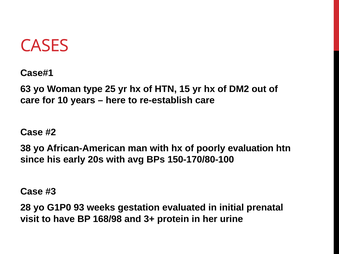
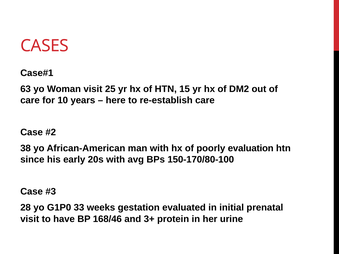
Woman type: type -> visit
93: 93 -> 33
168/98: 168/98 -> 168/46
